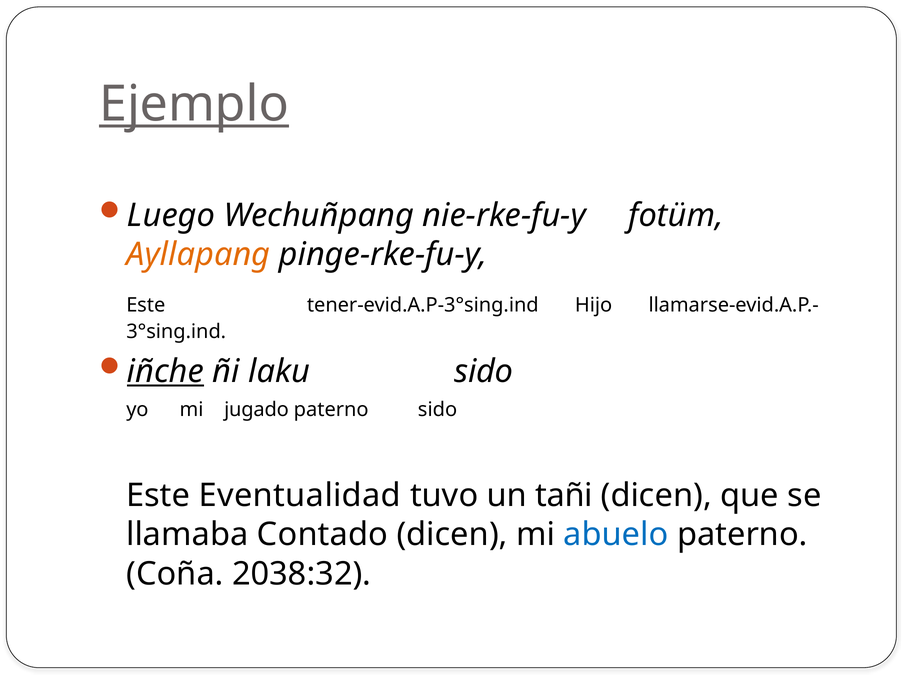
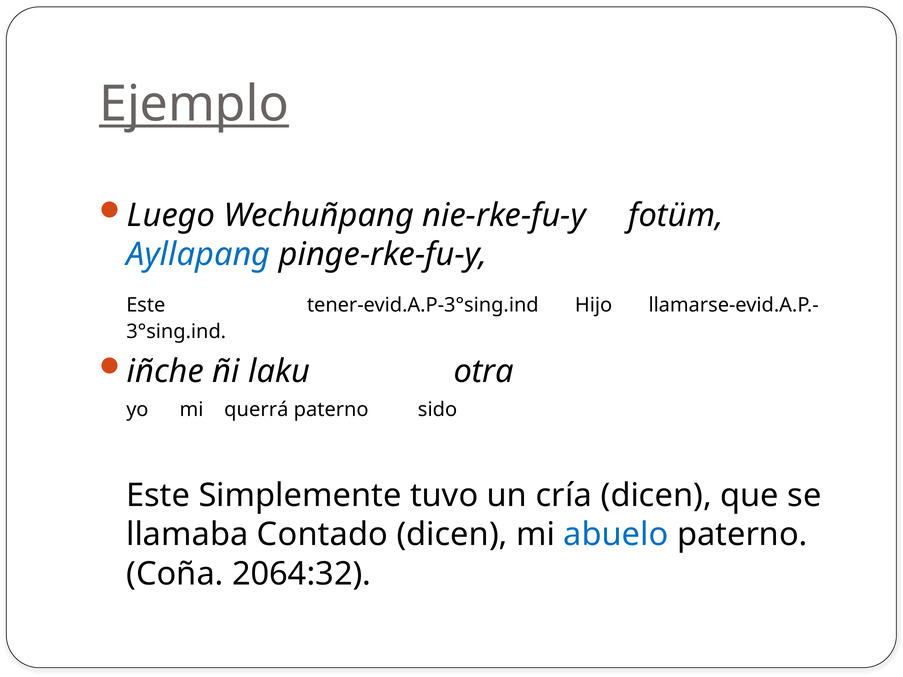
Ayllapang colour: orange -> blue
iñche underline: present -> none
laku sido: sido -> otra
jugado: jugado -> querrá
Eventualidad: Eventualidad -> Simplemente
tañi: tañi -> cría
2038:32: 2038:32 -> 2064:32
